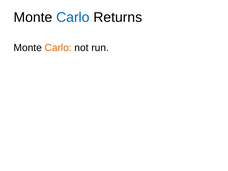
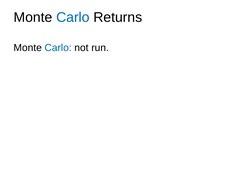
Carlo at (58, 48) colour: orange -> blue
